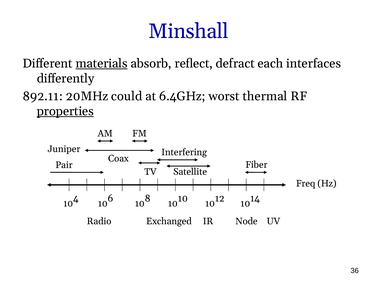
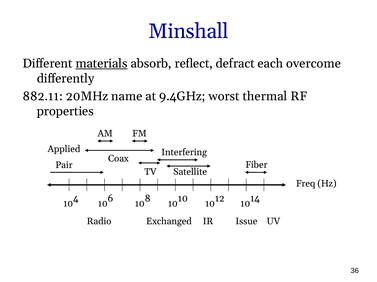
interfaces: interfaces -> overcome
892.11: 892.11 -> 882.11
could: could -> name
6.4GHz: 6.4GHz -> 9.4GHz
properties underline: present -> none
Juniper: Juniper -> Applied
Node: Node -> Issue
